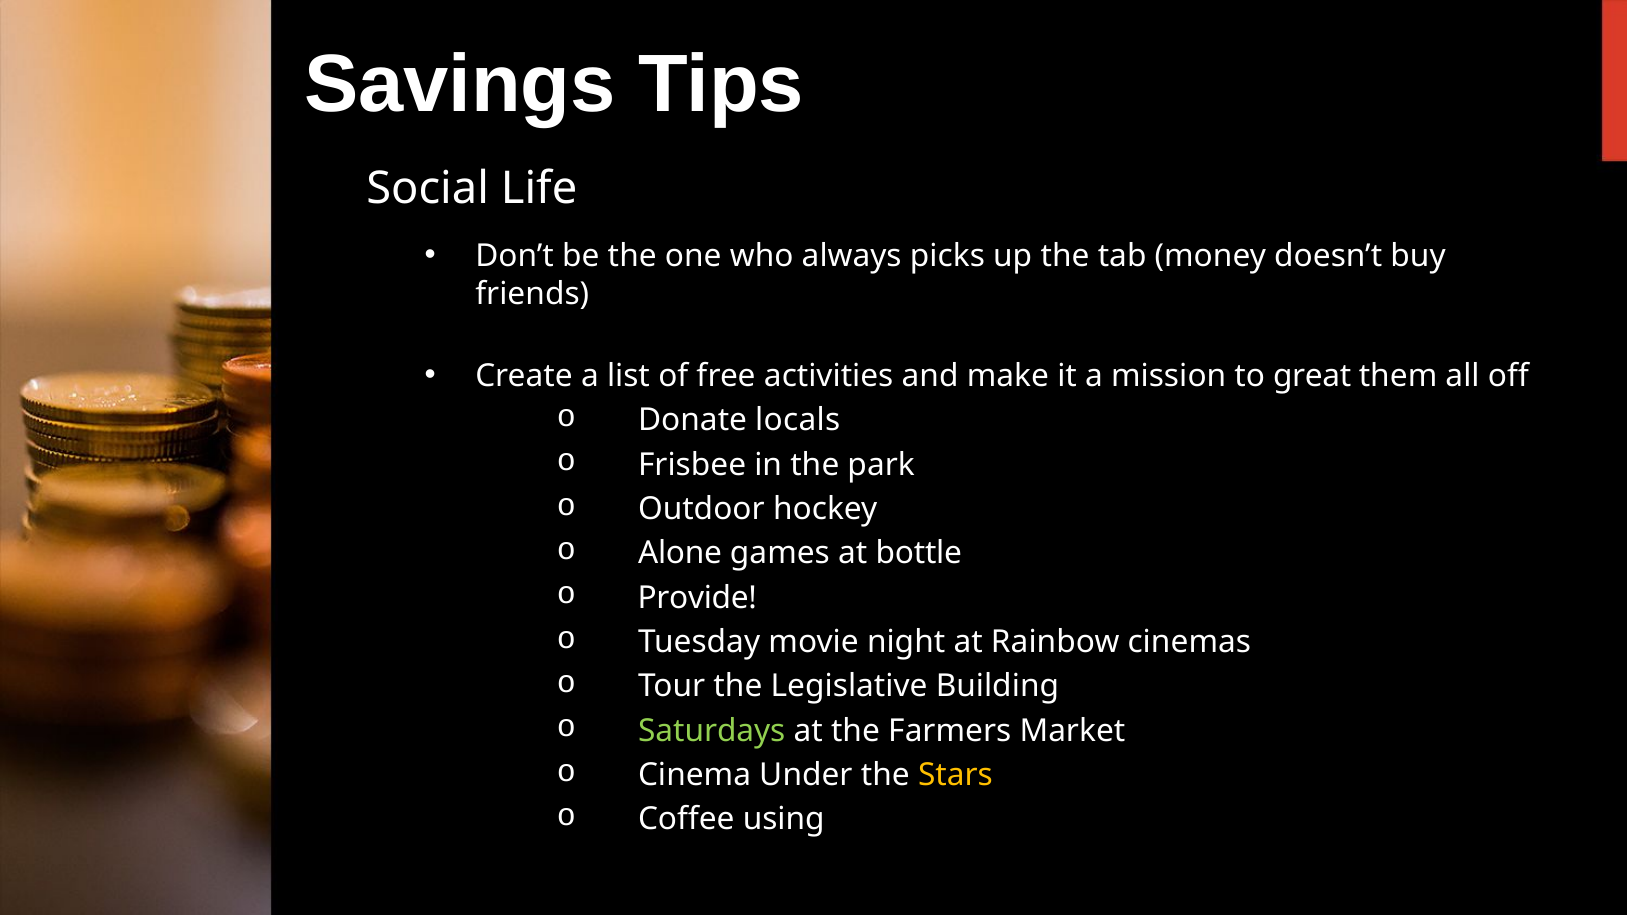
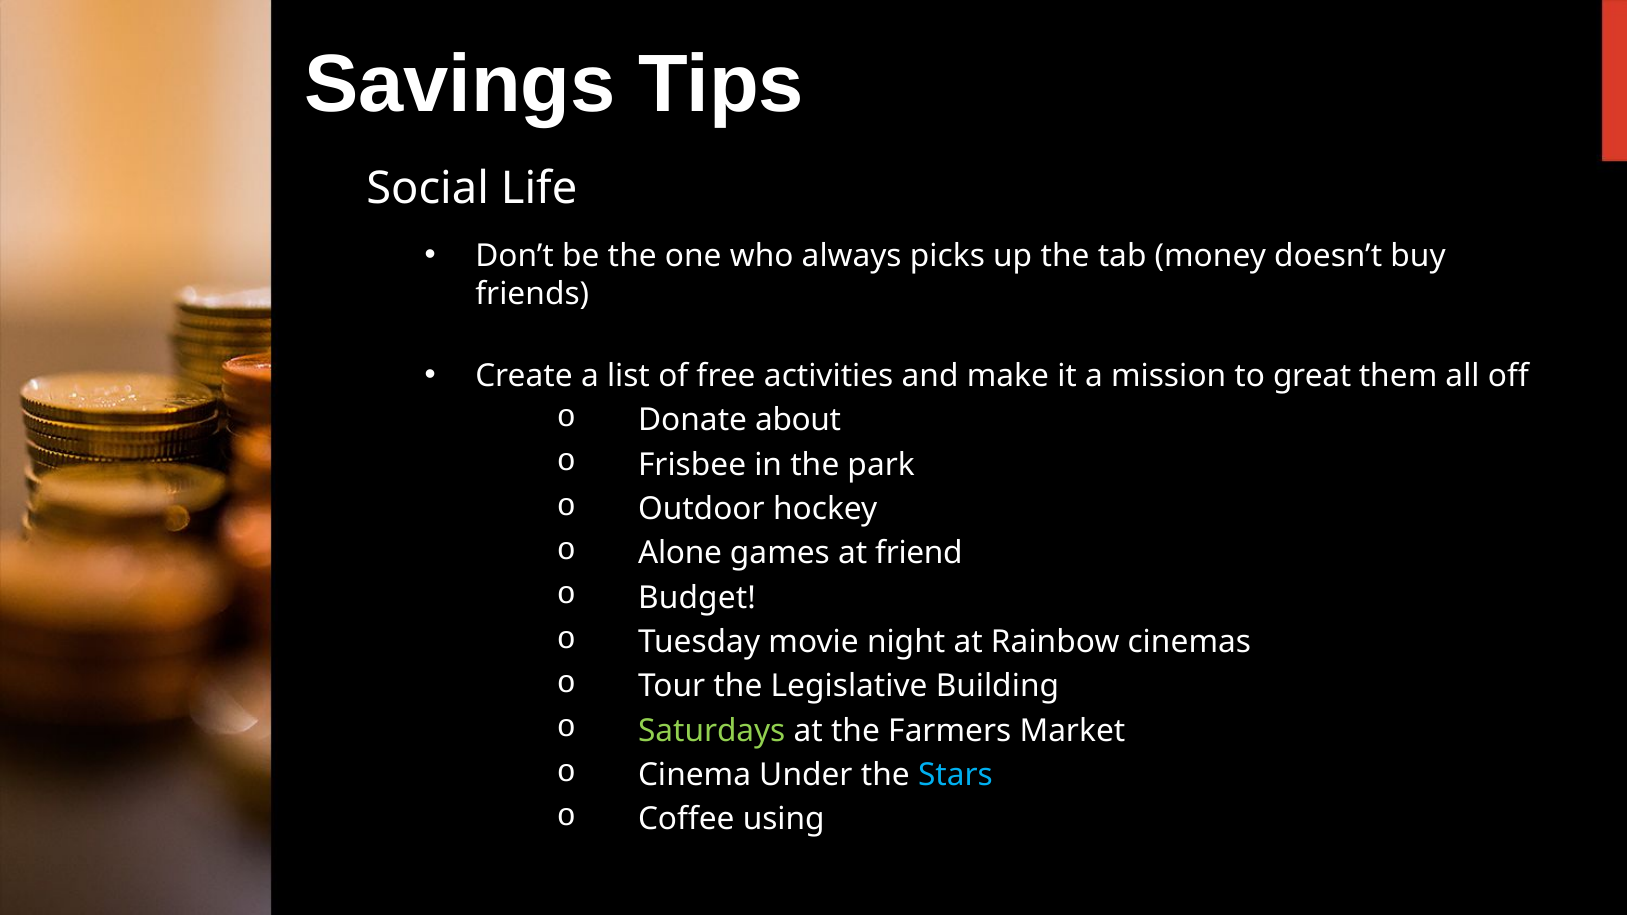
locals: locals -> about
bottle: bottle -> friend
Provide: Provide -> Budget
Stars colour: yellow -> light blue
